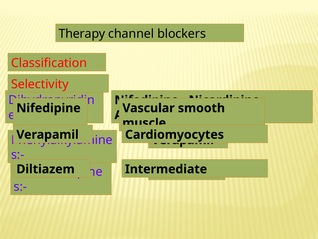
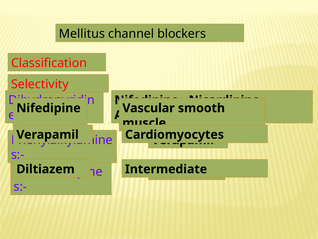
Therapy: Therapy -> Mellitus
